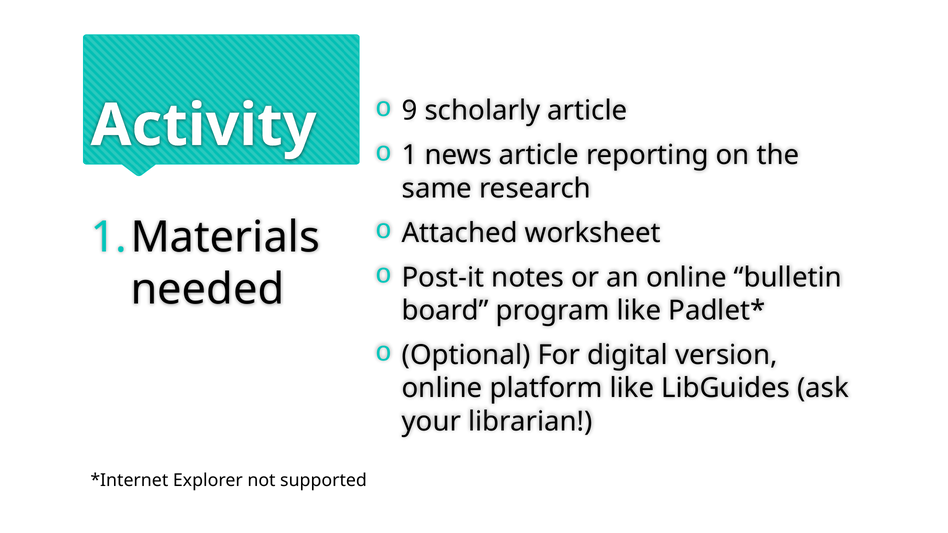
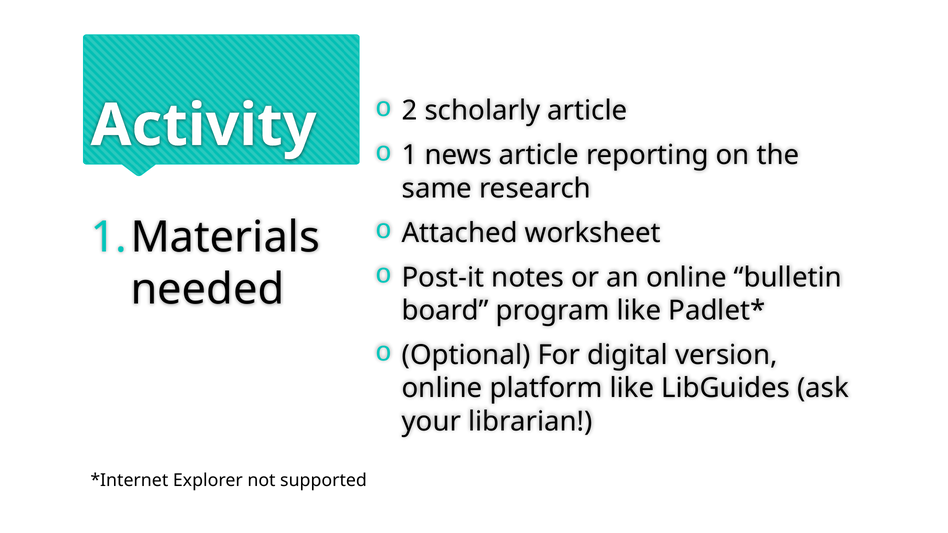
9: 9 -> 2
